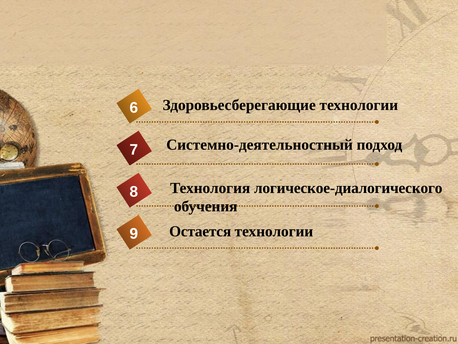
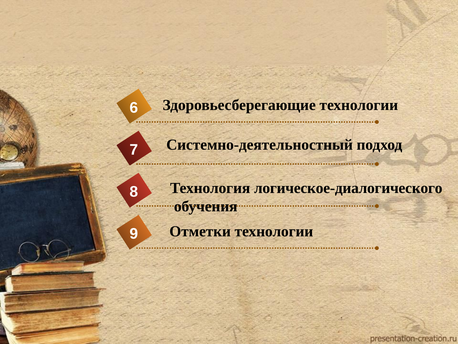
Остается: Остается -> Отметки
